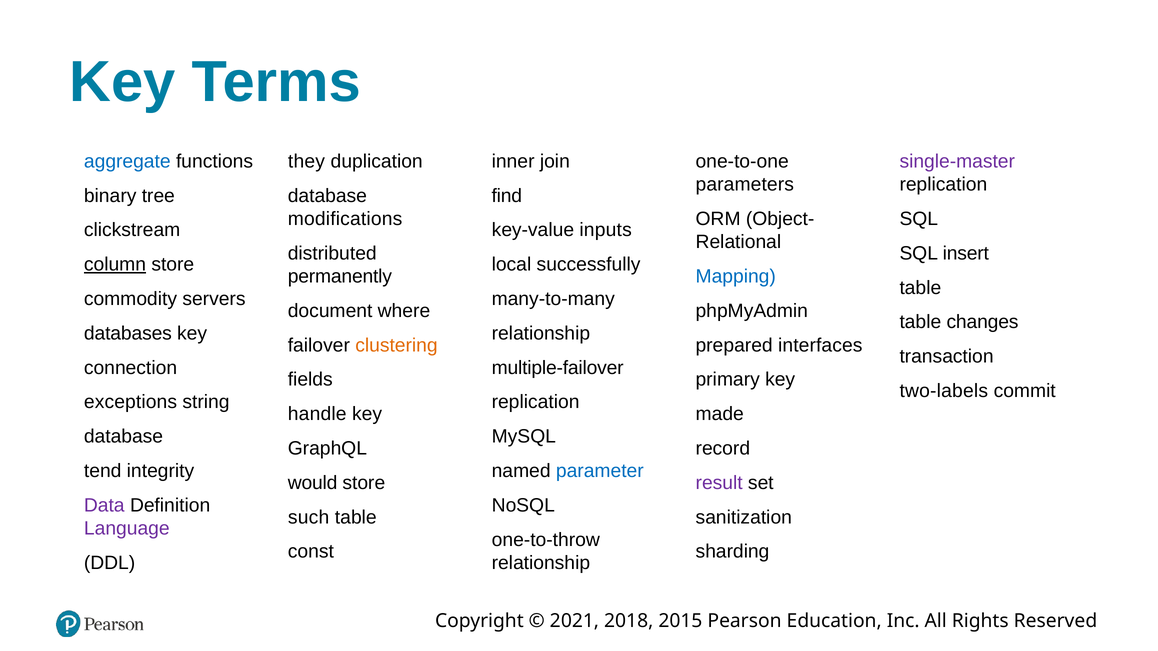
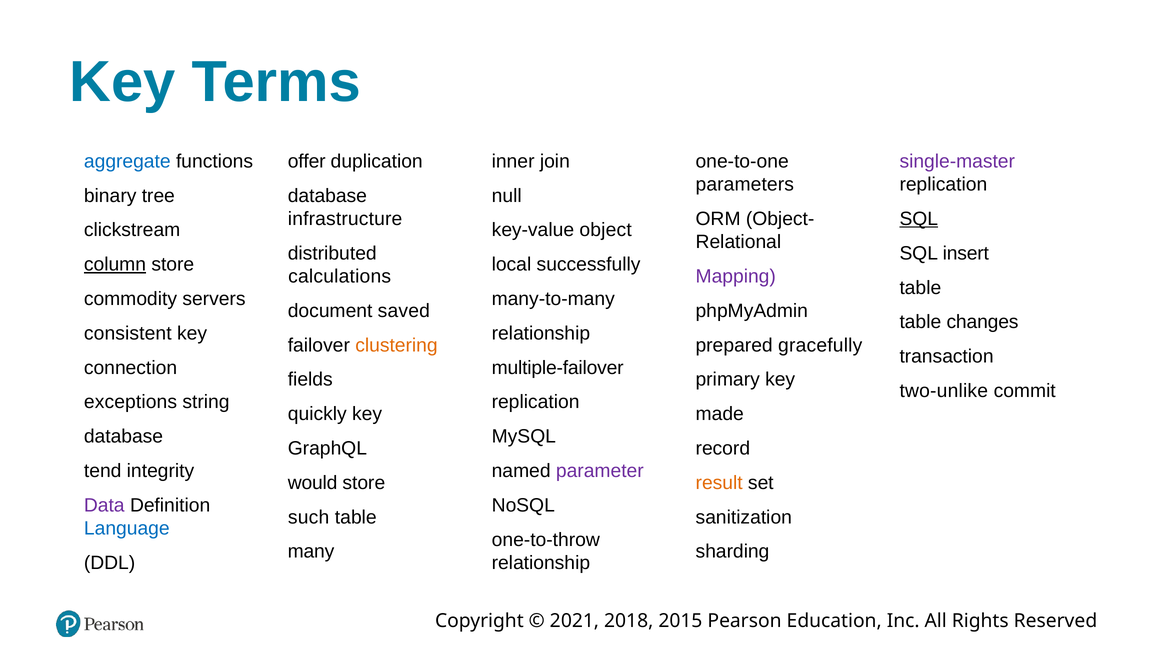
they: they -> offer
find: find -> null
modifications: modifications -> infrastructure
SQL at (919, 219) underline: none -> present
inputs: inputs -> object
permanently: permanently -> calculations
Mapping colour: blue -> purple
where: where -> saved
databases: databases -> consistent
interfaces: interfaces -> gracefully
two-labels: two-labels -> two-unlike
handle: handle -> quickly
parameter colour: blue -> purple
result colour: purple -> orange
Language colour: purple -> blue
const: const -> many
